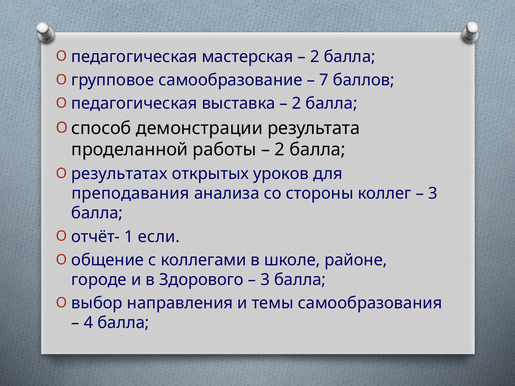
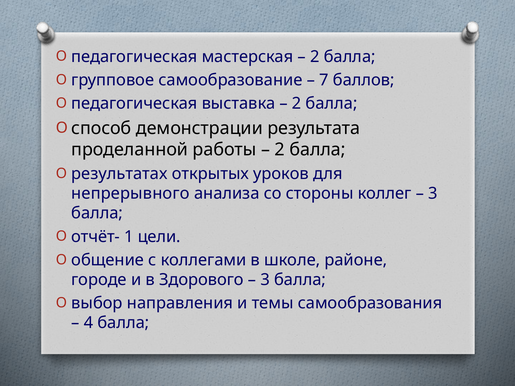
преподавания: преподавания -> непрерывного
если: если -> цели
